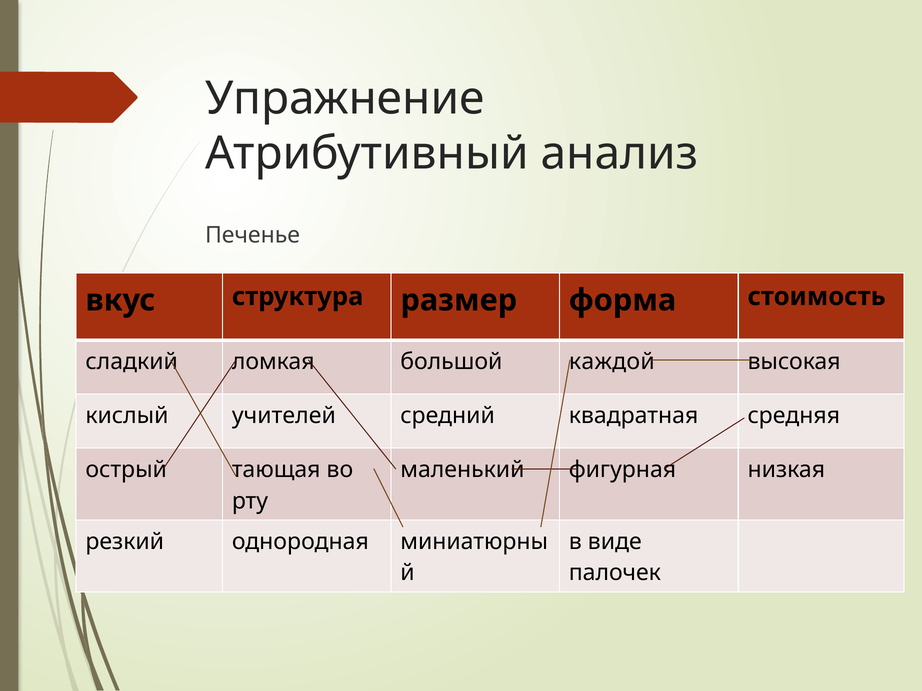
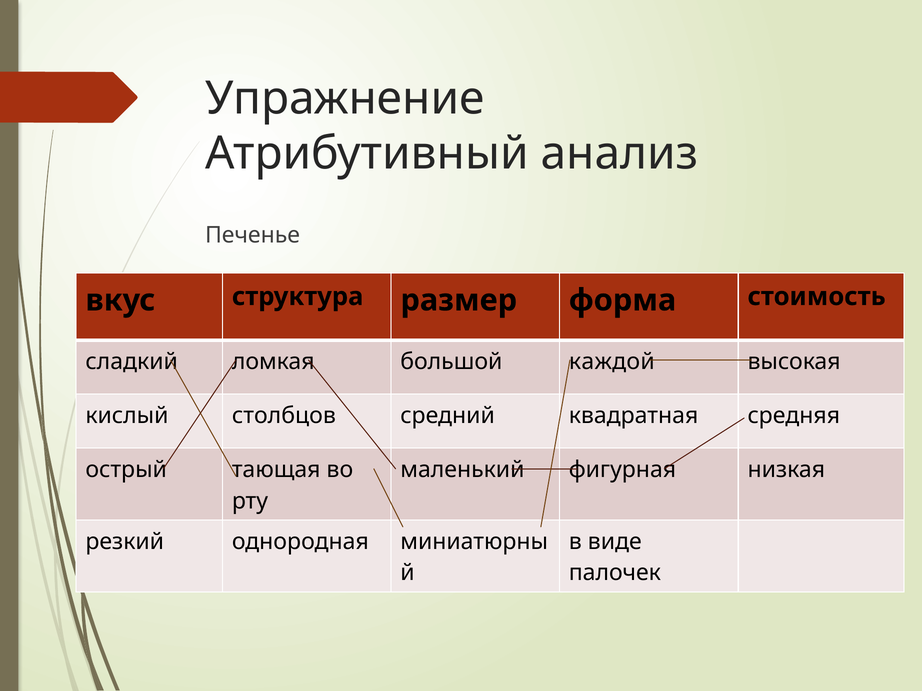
учителей: учителей -> столбцов
